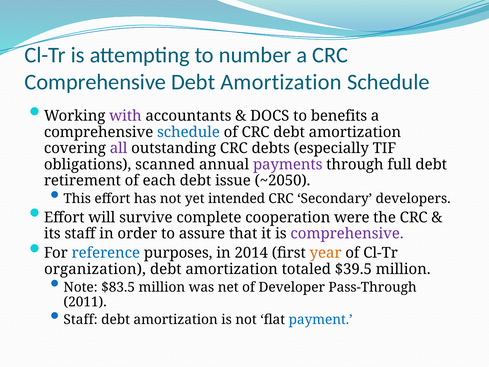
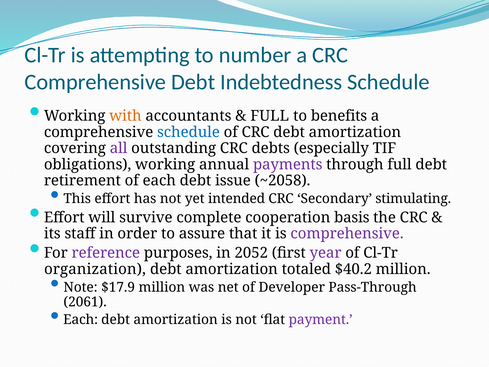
Comprehensive Debt Amortization: Amortization -> Indebtedness
with colour: purple -> orange
DOCS at (270, 116): DOCS -> FULL
obligations scanned: scanned -> working
~2050: ~2050 -> ~2058
developers: developers -> stimulating
were: were -> basis
reference colour: blue -> purple
2014: 2014 -> 2052
year colour: orange -> purple
$39.5: $39.5 -> $40.2
$83.5: $83.5 -> $17.9
2011: 2011 -> 2061
Staff at (81, 319): Staff -> Each
payment colour: blue -> purple
